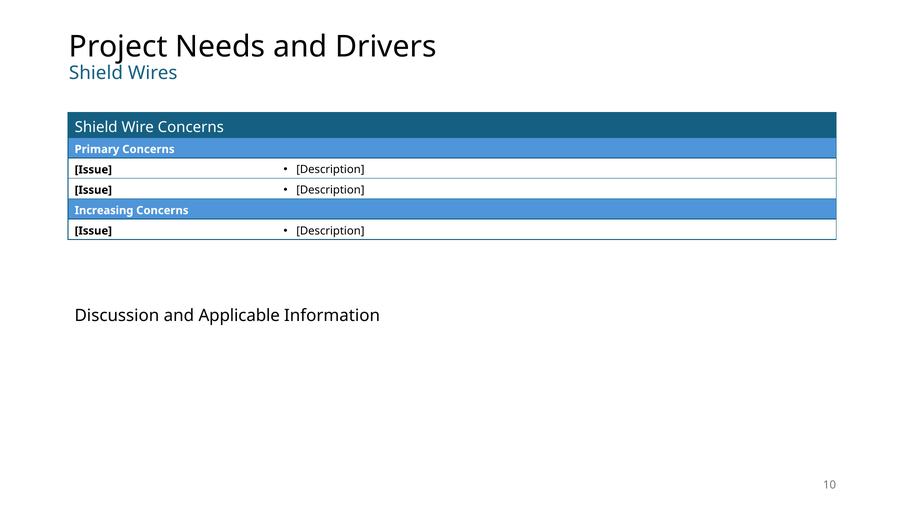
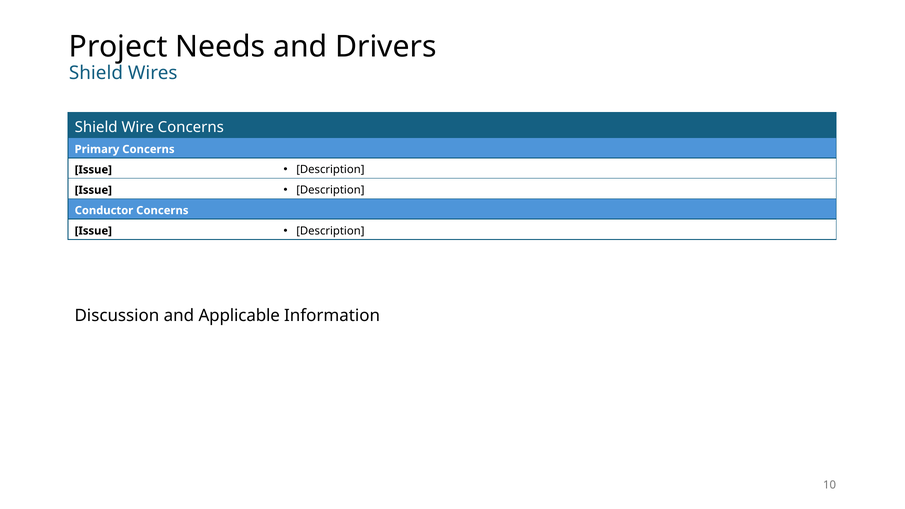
Increasing: Increasing -> Conductor
